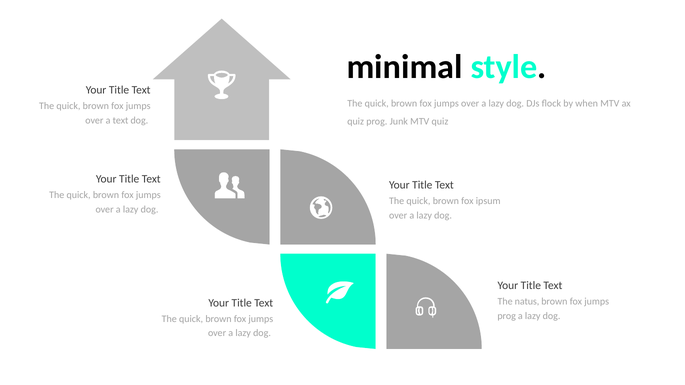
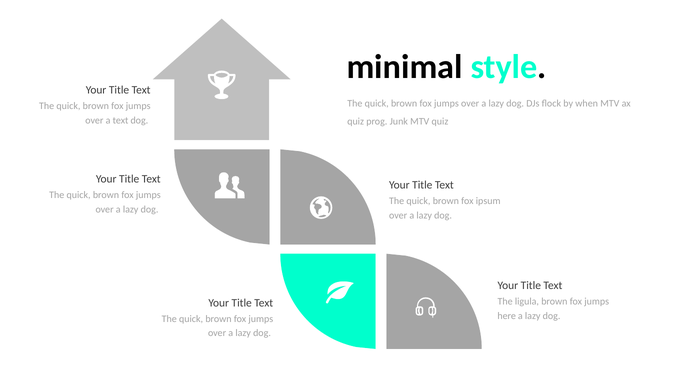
natus: natus -> ligula
prog at (507, 316): prog -> here
